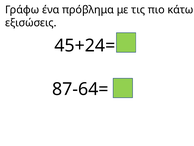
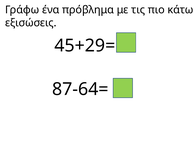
45+24=: 45+24= -> 45+29=
